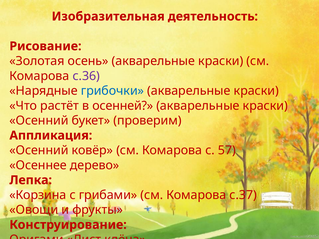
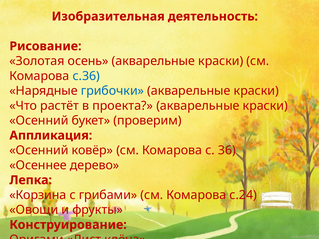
с.36 colour: purple -> blue
осенней: осенней -> проекта
57: 57 -> 36
с.37: с.37 -> с.24
